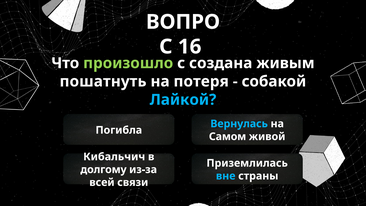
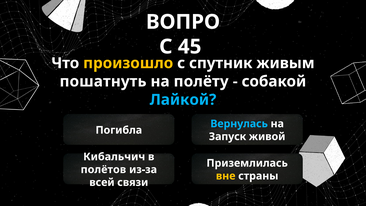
16: 16 -> 45
произошло colour: light green -> yellow
создана: создана -> спутник
потеря: потеря -> полёту
Самом: Самом -> Запуск
долгому: долгому -> полётов
вне colour: light blue -> yellow
